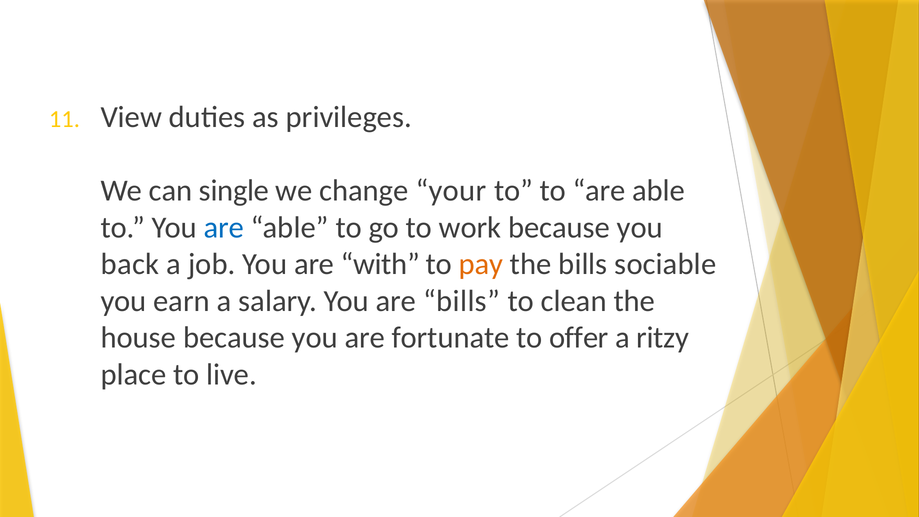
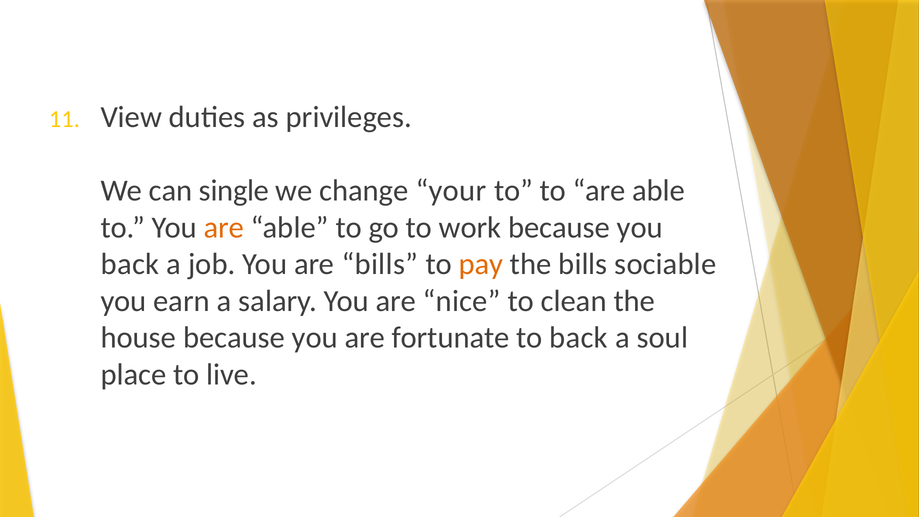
are at (224, 227) colour: blue -> orange
are with: with -> bills
are bills: bills -> nice
to offer: offer -> back
ritzy: ritzy -> soul
